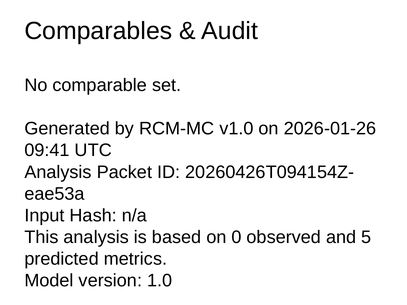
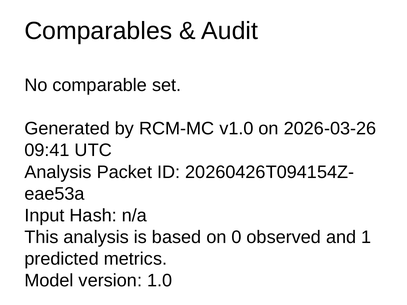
2026-01-26: 2026-01-26 -> 2026-03-26
5: 5 -> 1
